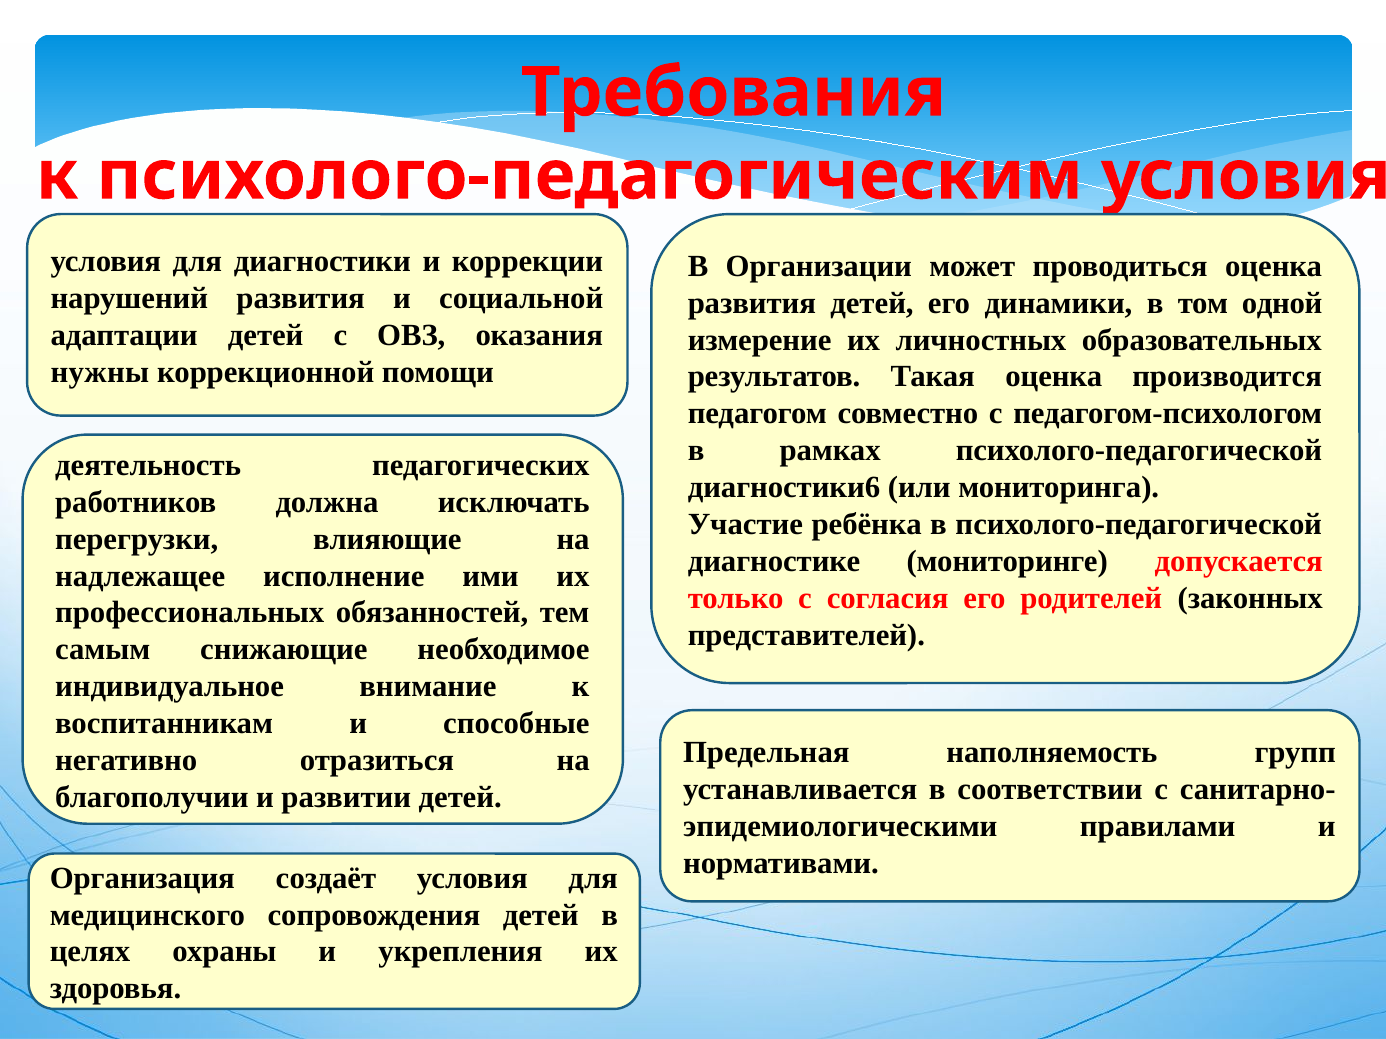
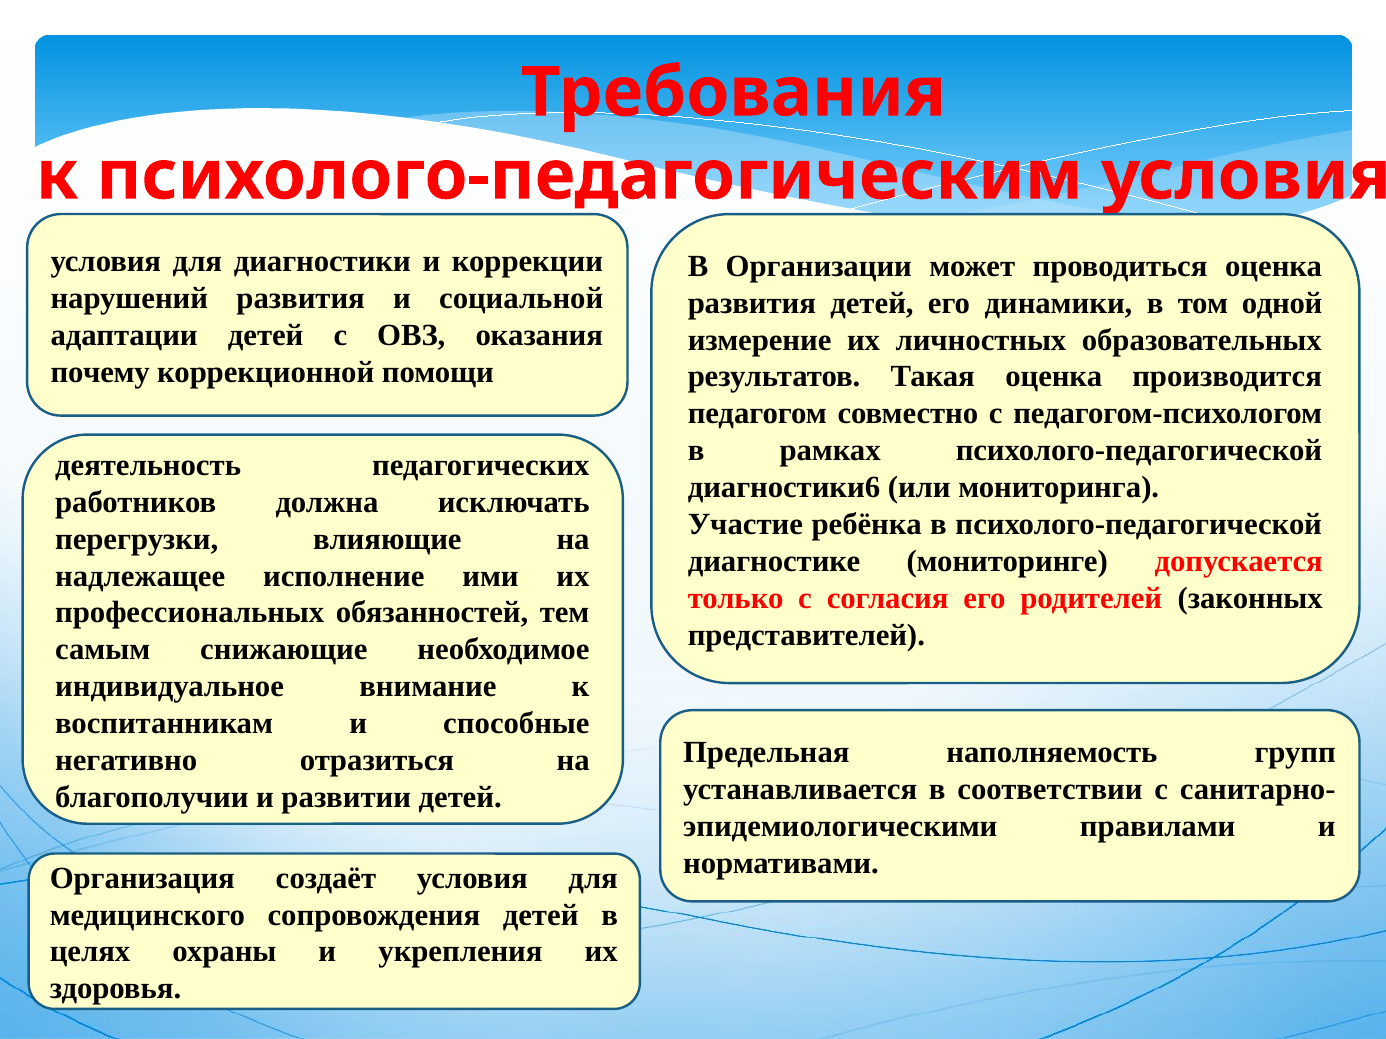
нужны: нужны -> почему
